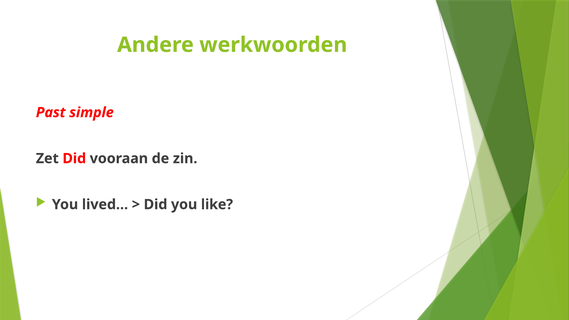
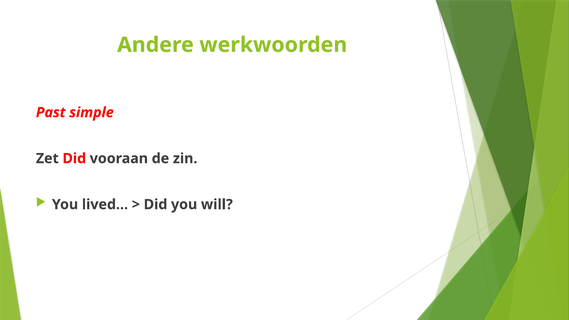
like: like -> will
